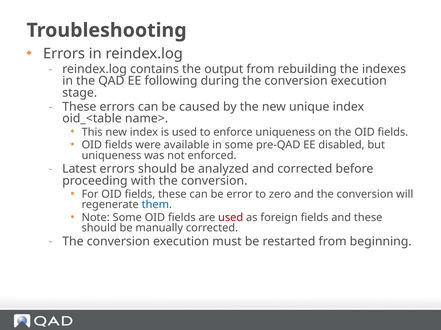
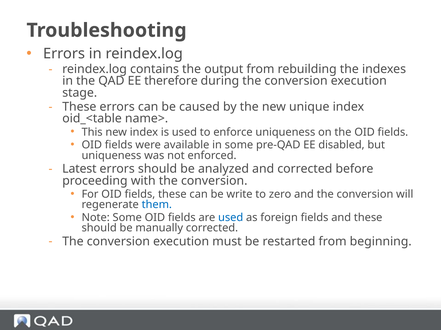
following: following -> therefore
error: error -> write
used at (231, 218) colour: red -> blue
